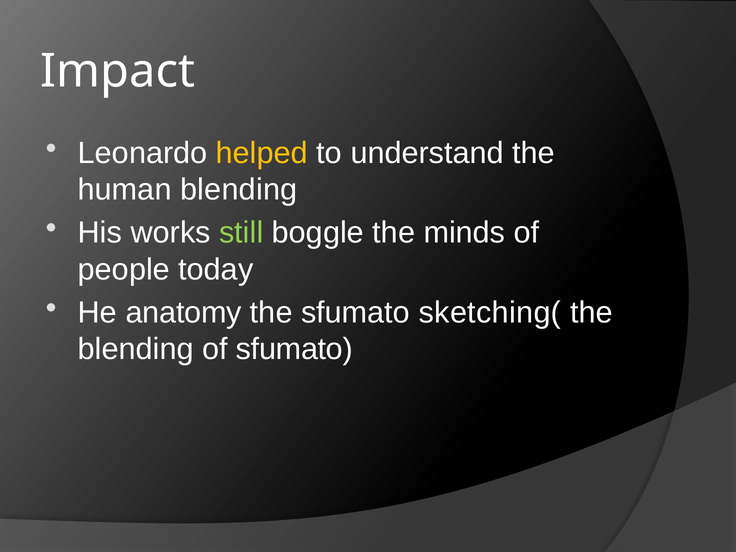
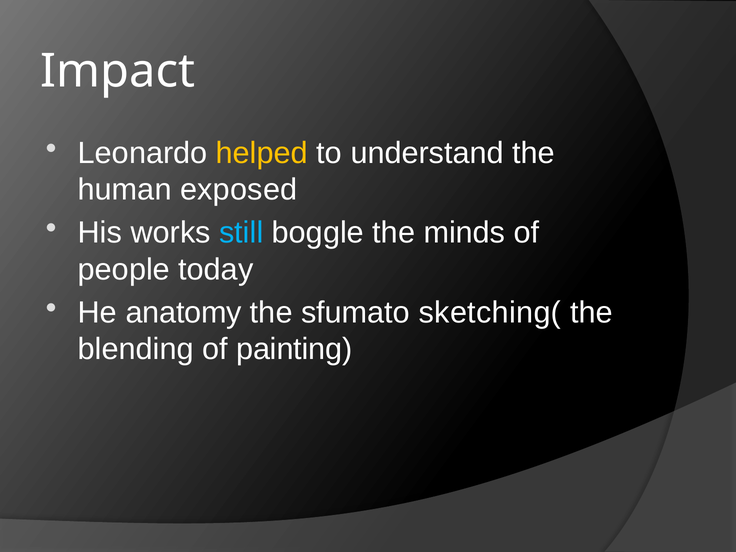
human blending: blending -> exposed
still colour: light green -> light blue
of sfumato: sfumato -> painting
